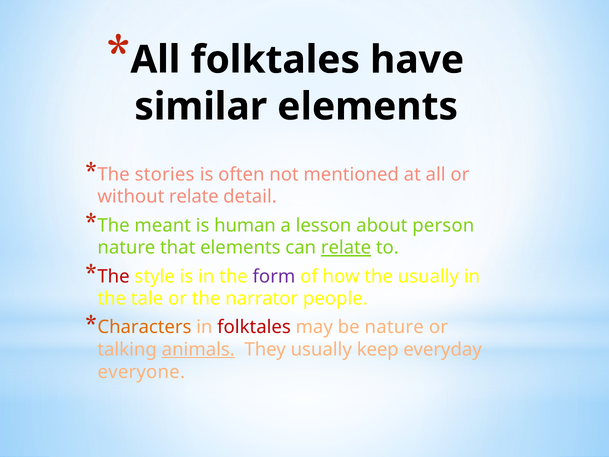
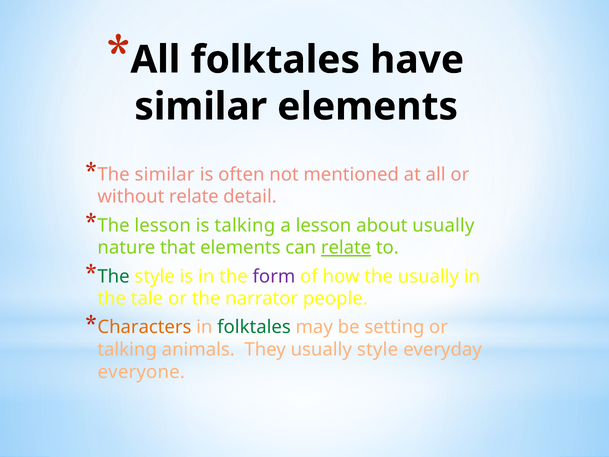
The stories: stories -> similar
The meant: meant -> lesson
is human: human -> talking
about person: person -> usually
The at (114, 276) colour: red -> green
folktales at (254, 327) colour: red -> green
be nature: nature -> setting
animals underline: present -> none
usually keep: keep -> style
